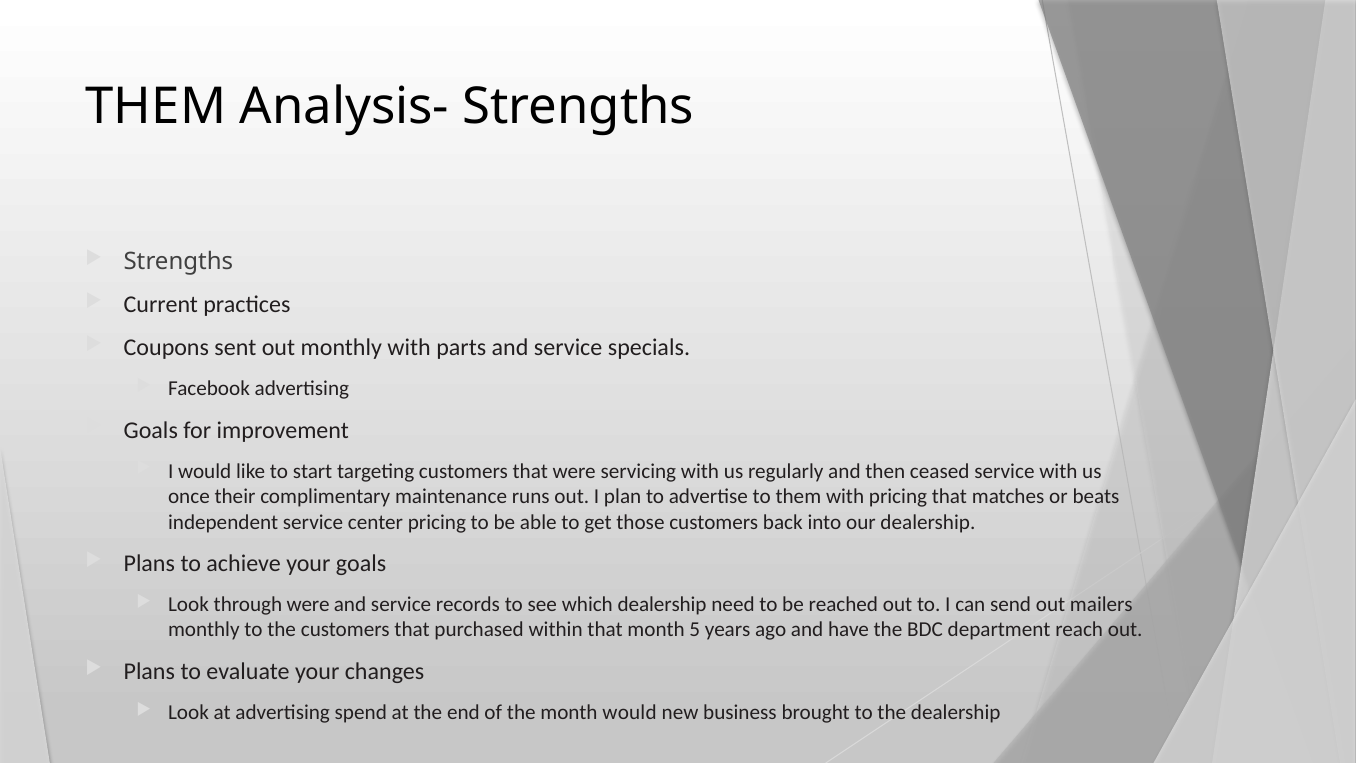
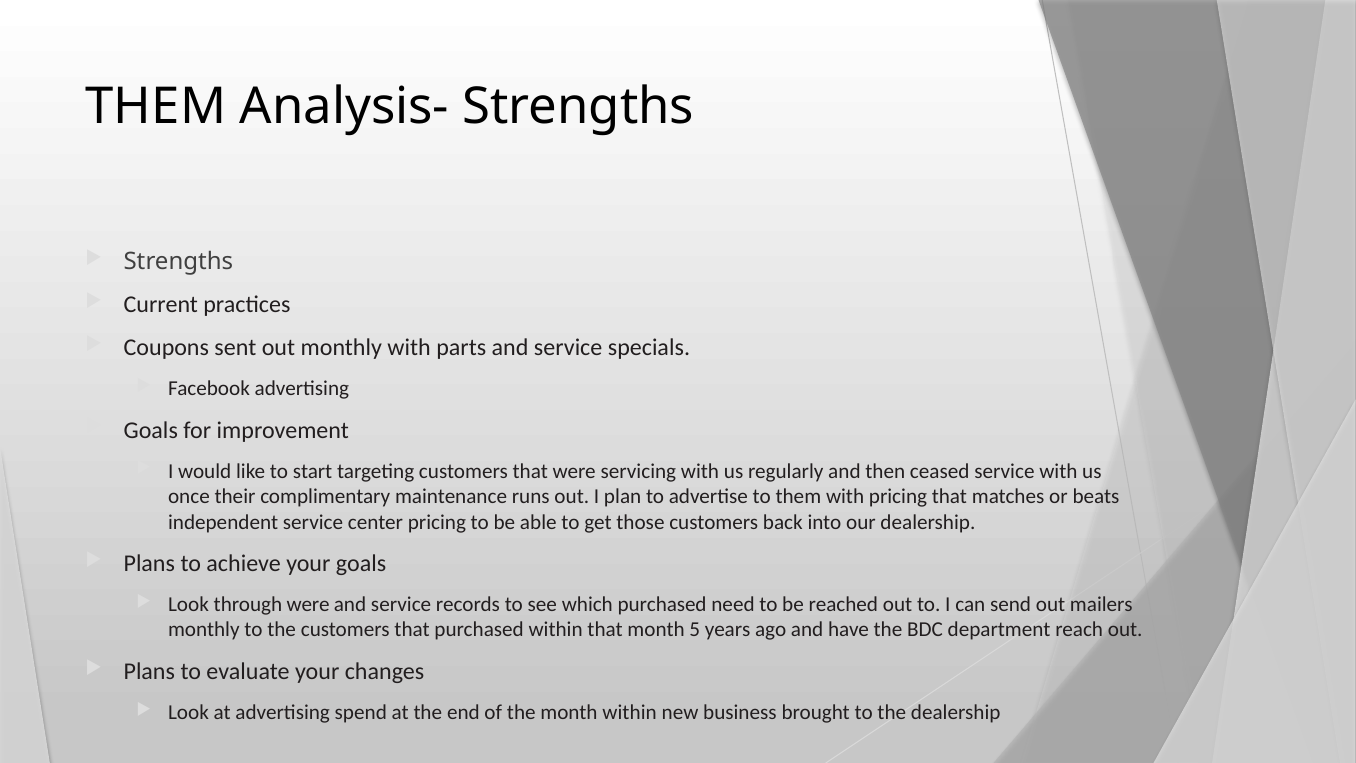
which dealership: dealership -> purchased
month would: would -> within
